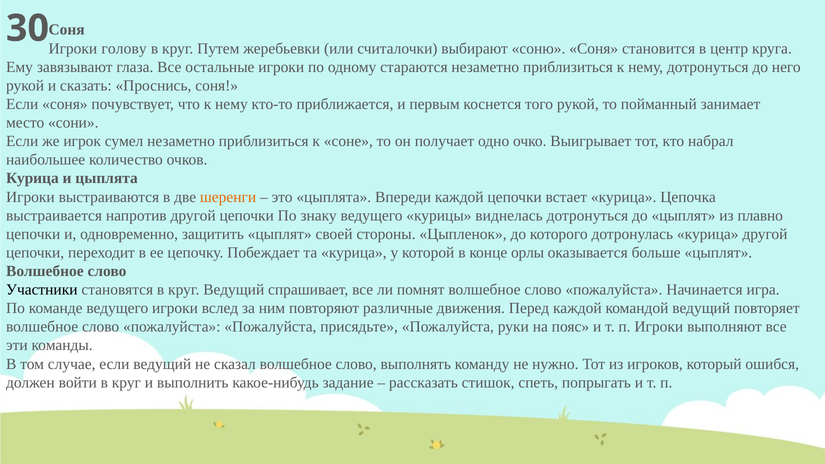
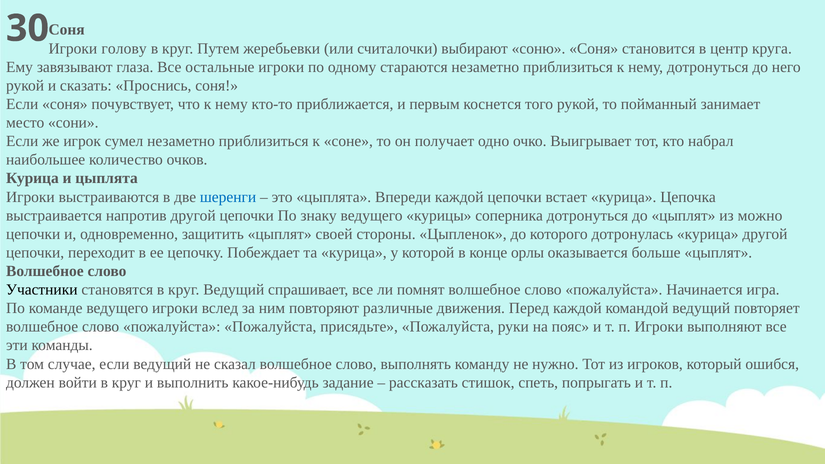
шеренги colour: orange -> blue
виднелась: виднелась -> соперника
плавно: плавно -> можно
